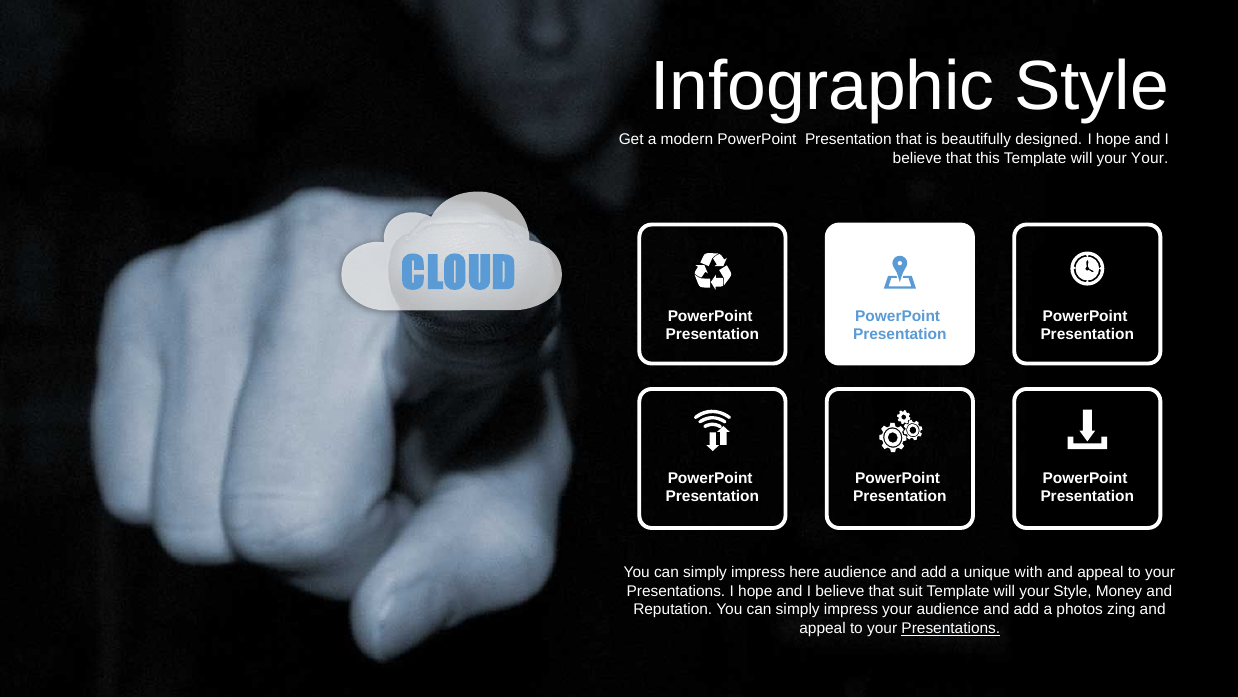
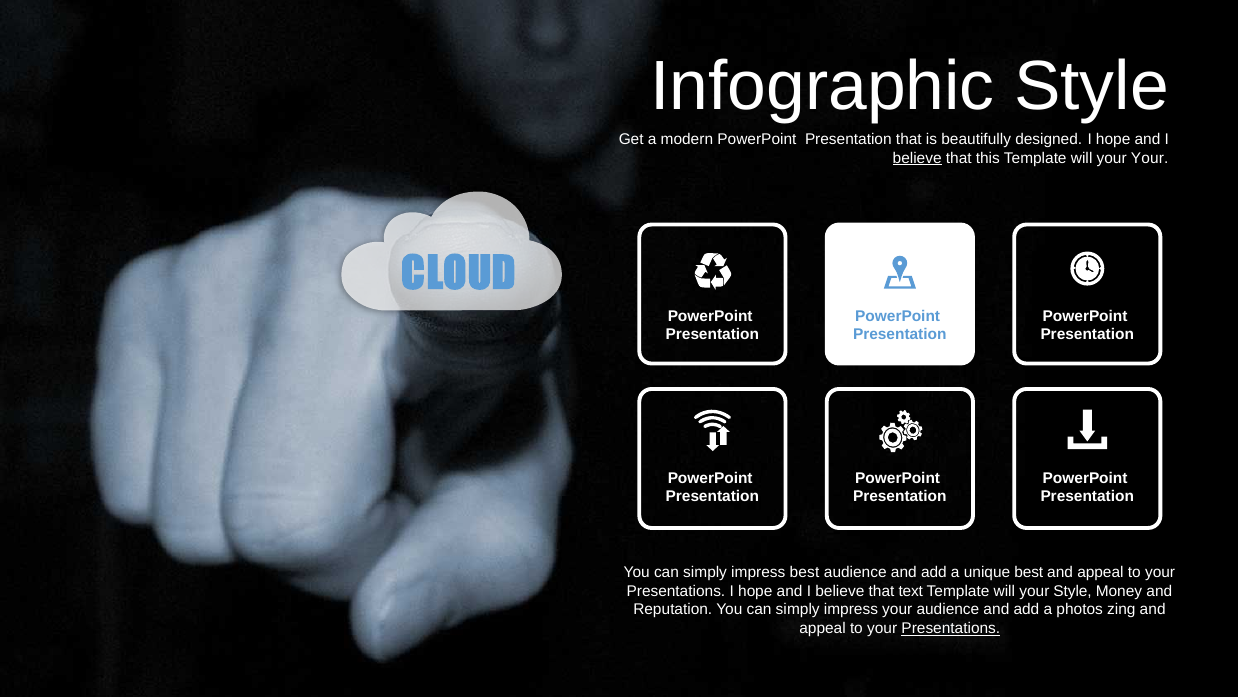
believe at (917, 158) underline: none -> present
impress here: here -> best
unique with: with -> best
suit: suit -> text
